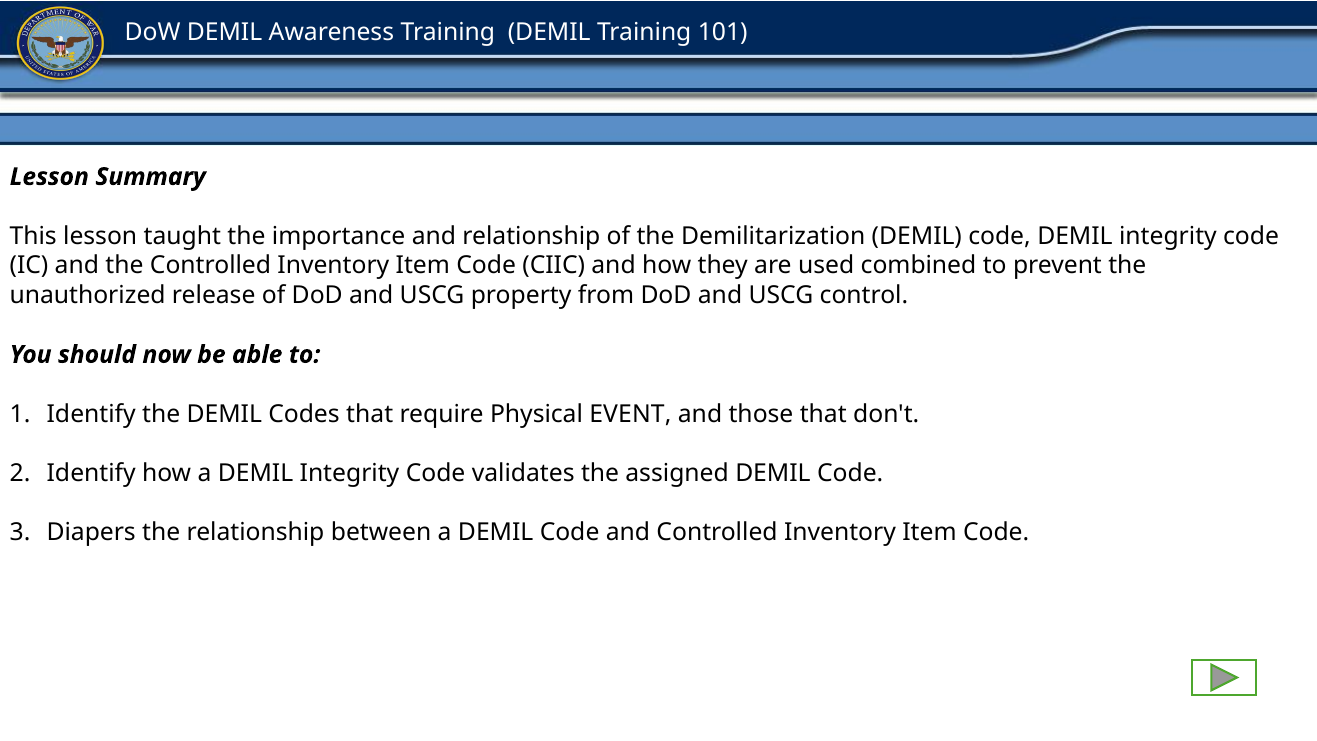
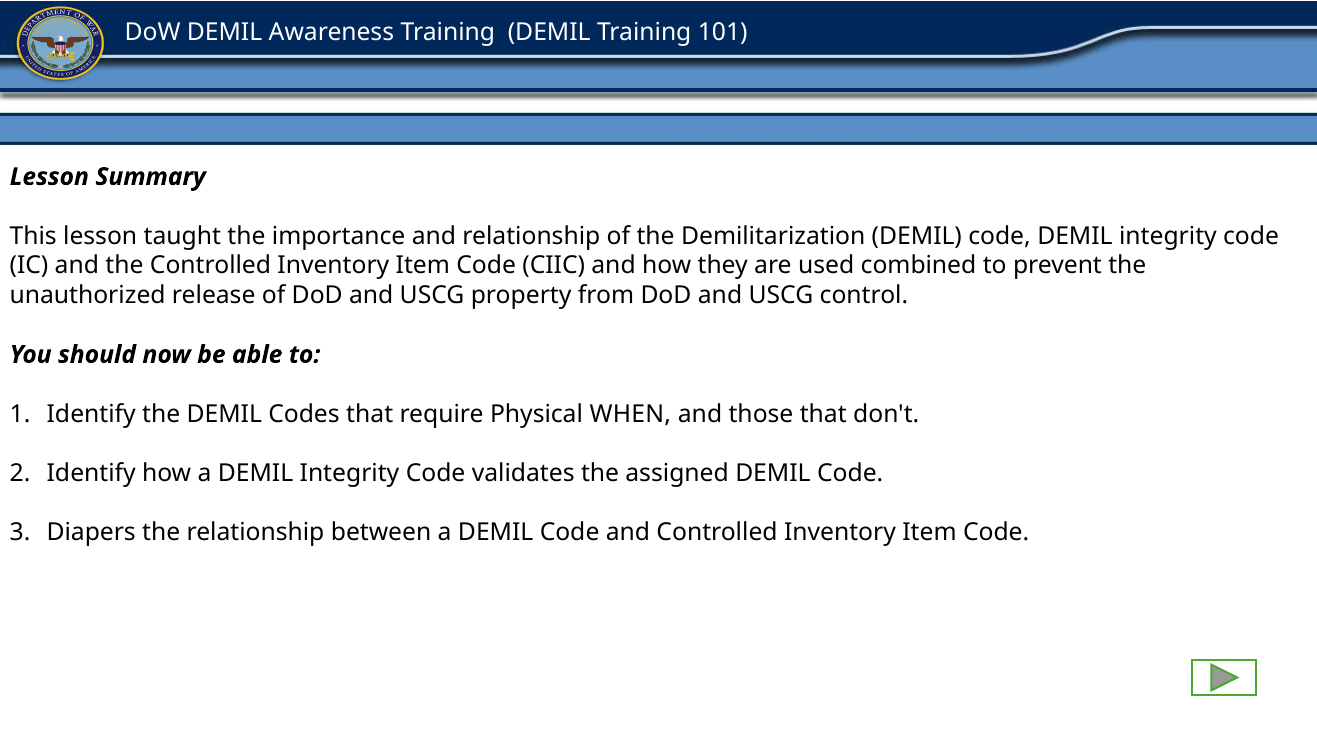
EVENT: EVENT -> WHEN
